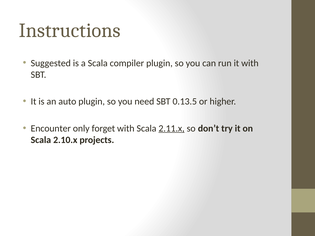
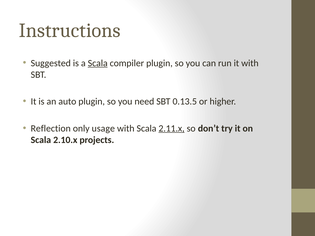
Scala at (98, 63) underline: none -> present
Encounter: Encounter -> Reflection
forget: forget -> usage
